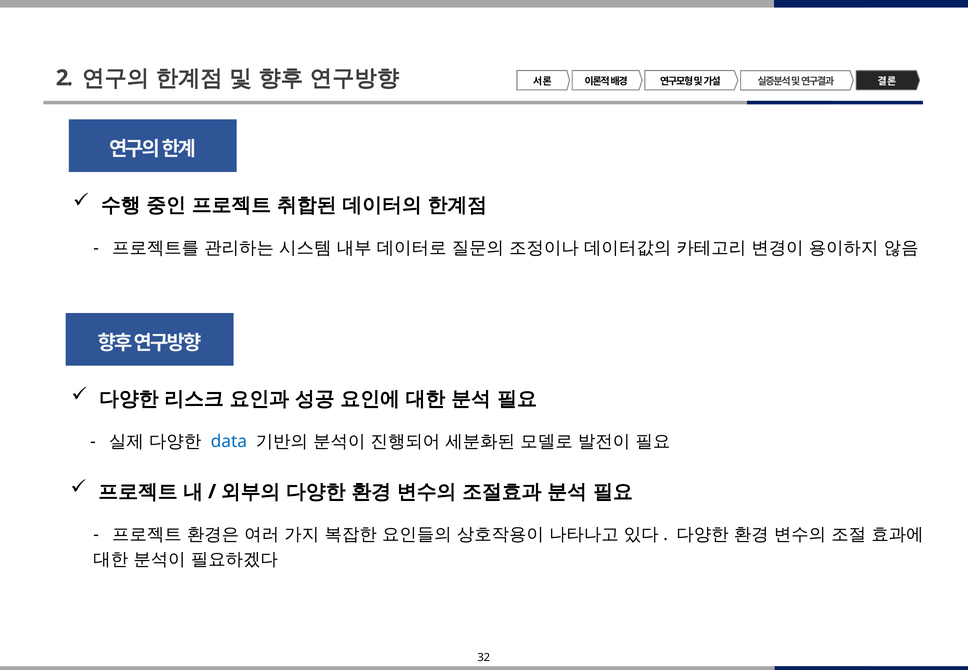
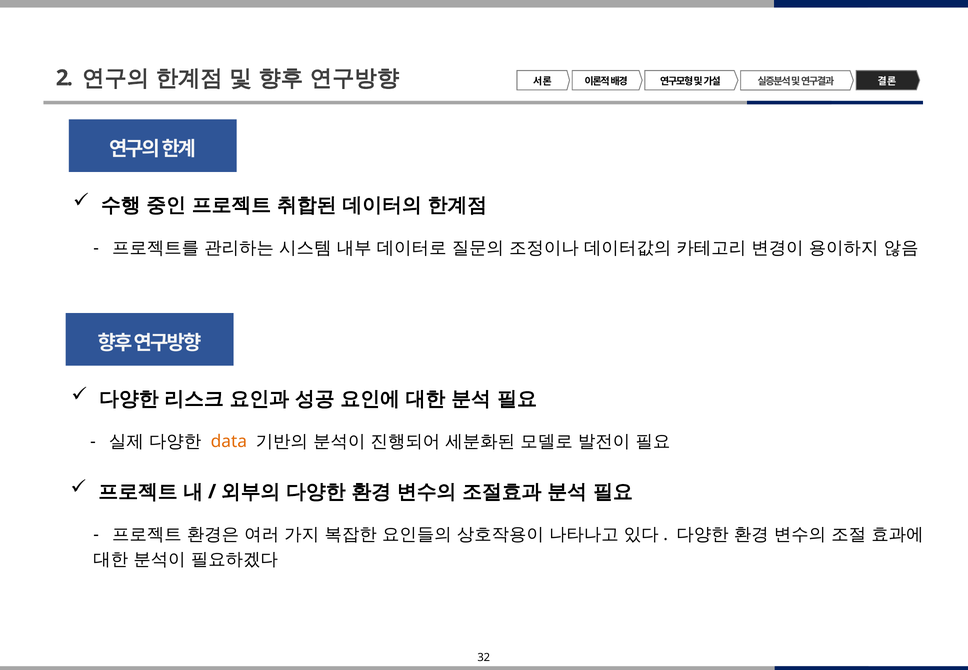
data colour: blue -> orange
